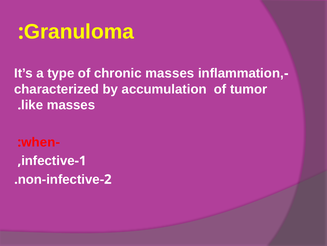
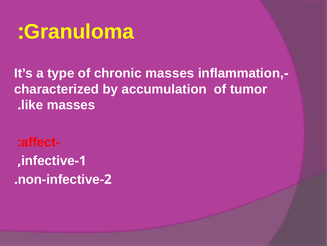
when: when -> affect
